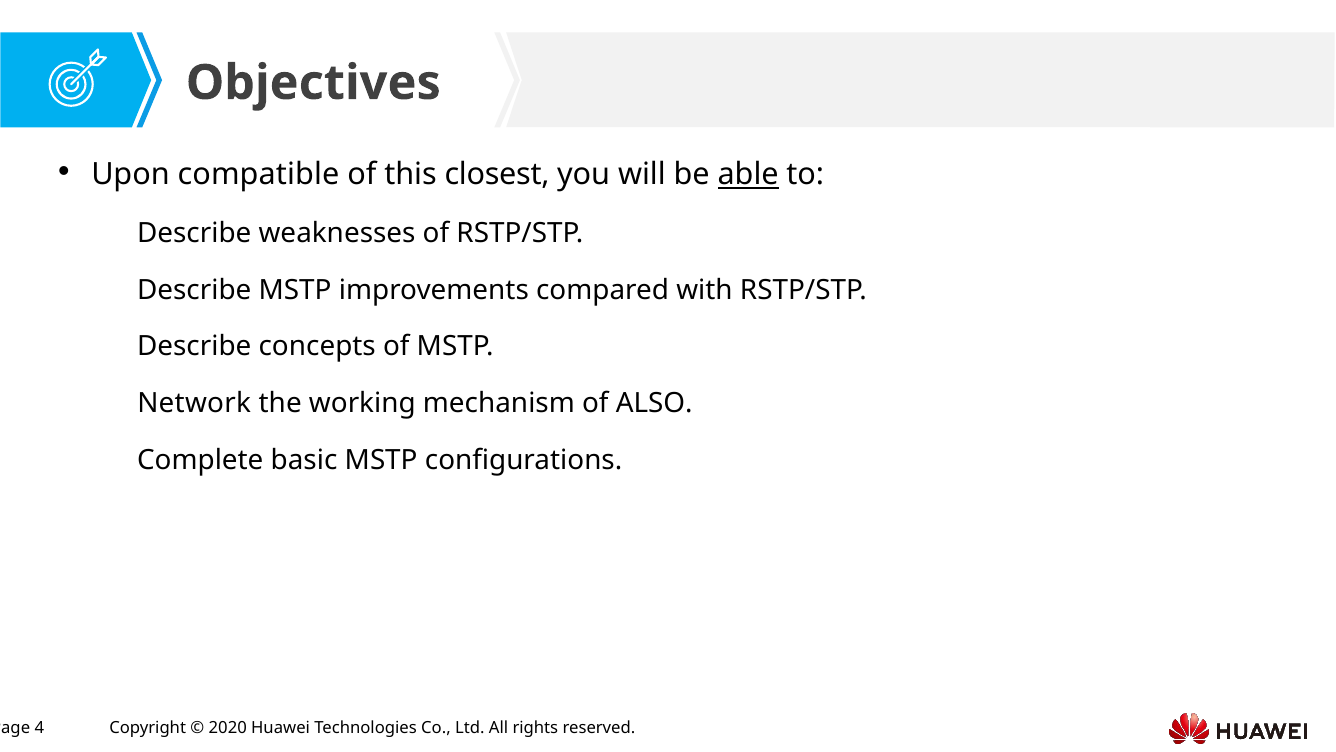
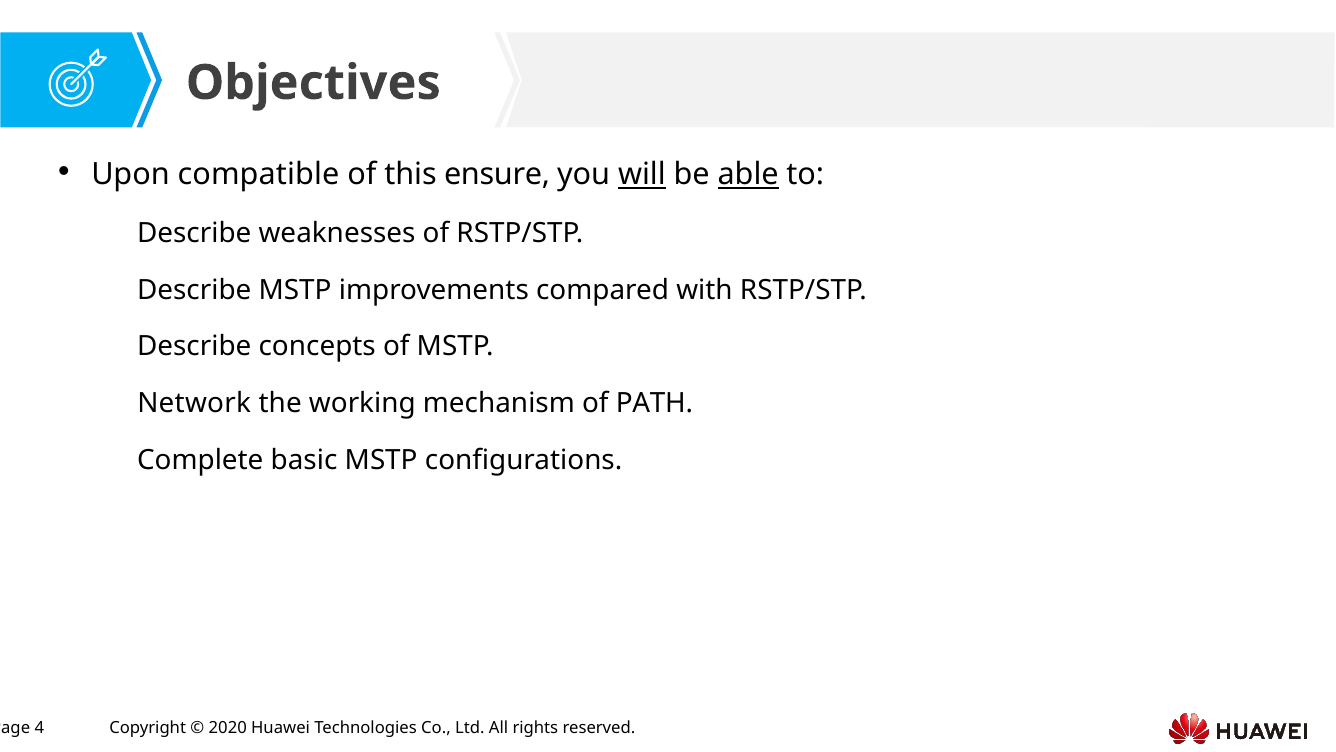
closest: closest -> ensure
will underline: none -> present
ALSO: ALSO -> PATH
